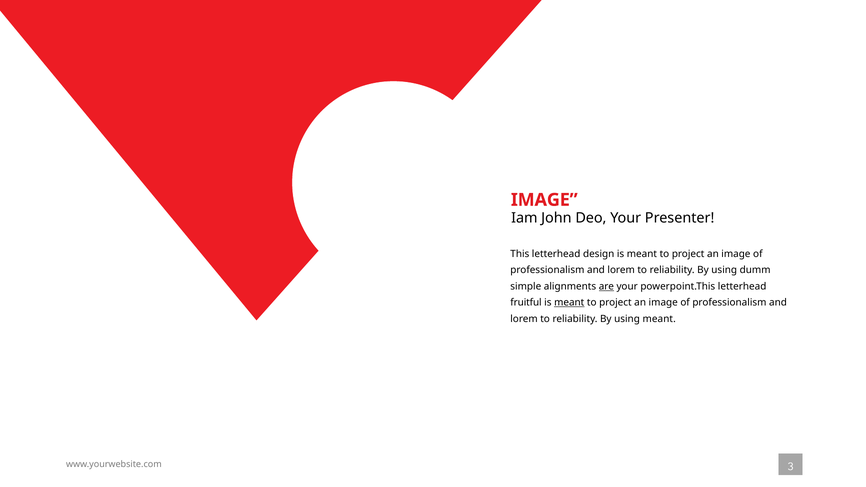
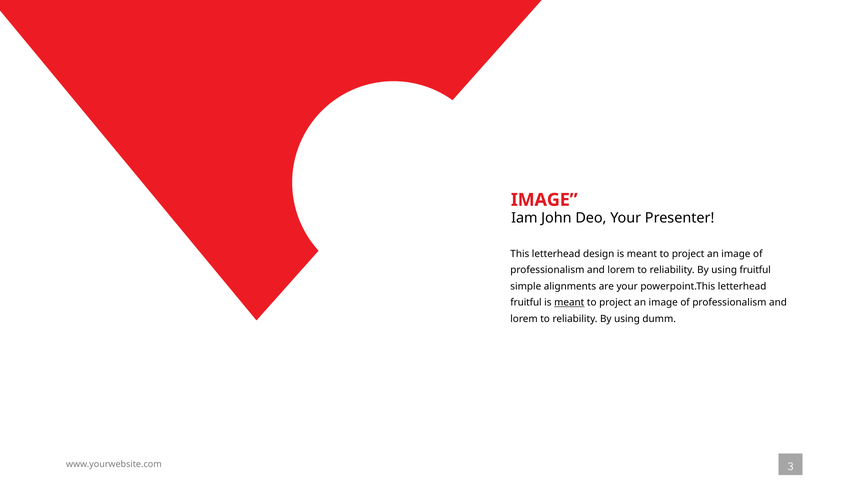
using dumm: dumm -> fruitful
are underline: present -> none
using meant: meant -> dumm
